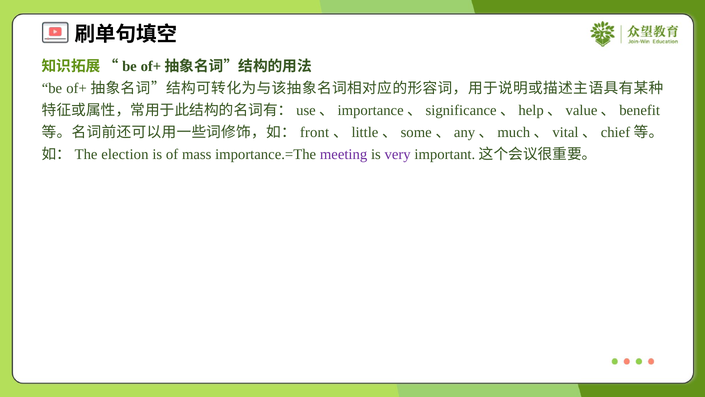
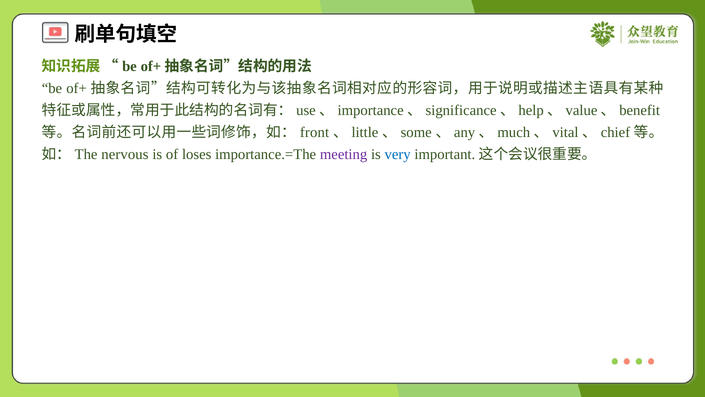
election: election -> nervous
mass: mass -> loses
very colour: purple -> blue
